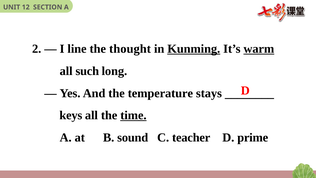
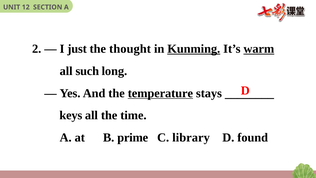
line: line -> just
temperature underline: none -> present
time underline: present -> none
sound: sound -> prime
teacher: teacher -> library
prime: prime -> found
